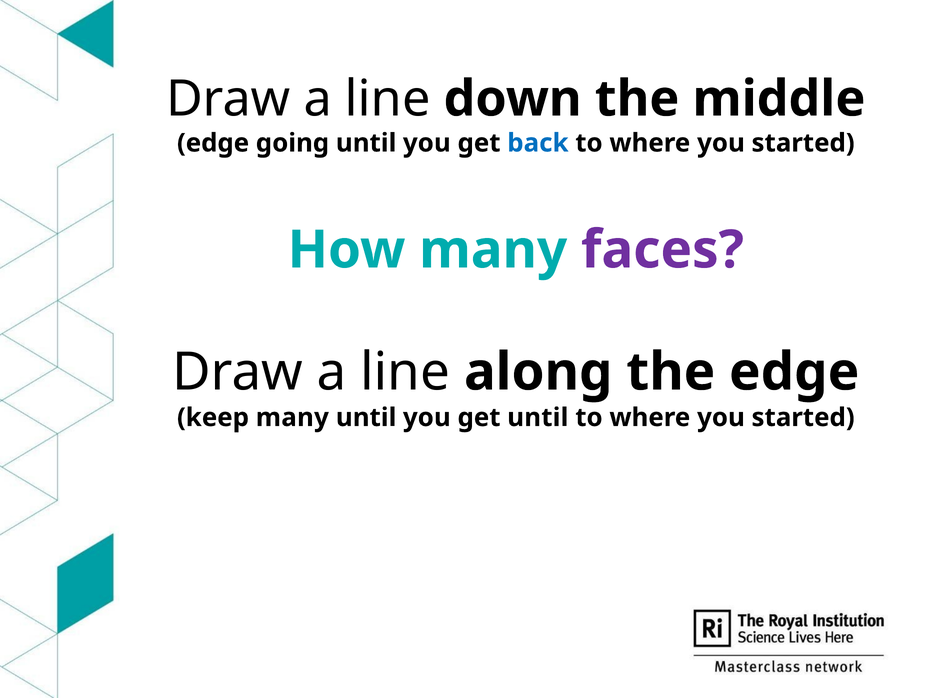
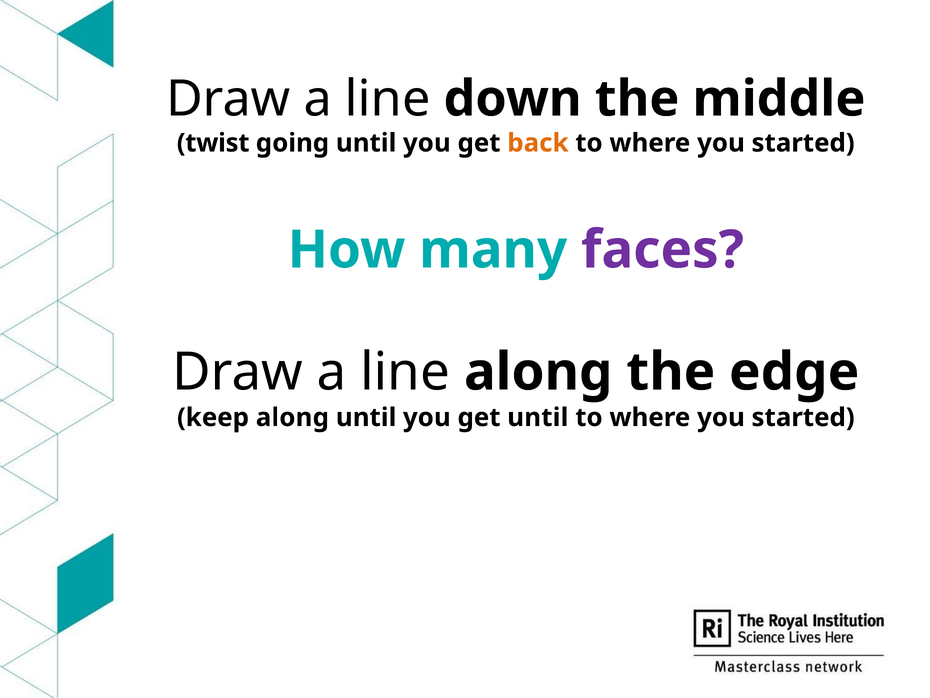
edge at (213, 143): edge -> twist
back colour: blue -> orange
keep many: many -> along
